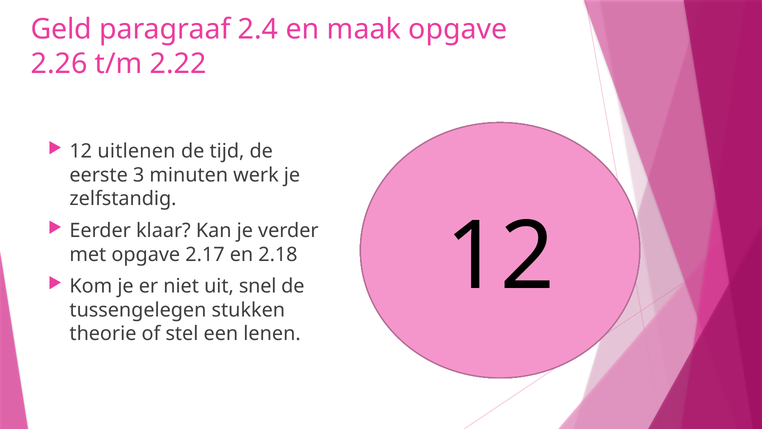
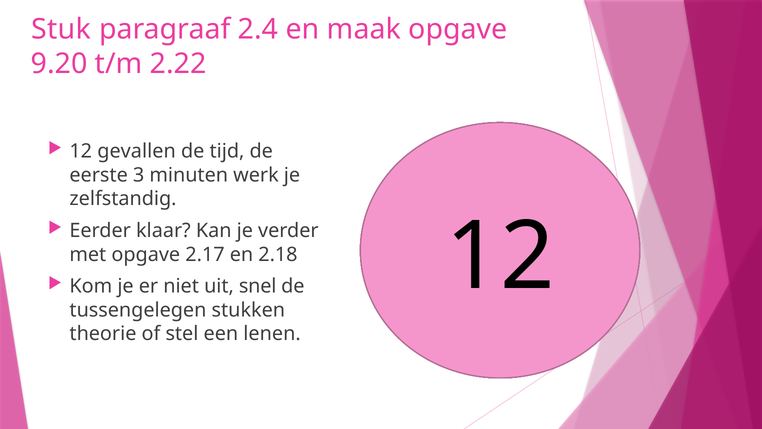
Geld: Geld -> Stuk
2.26: 2.26 -> 9.20
uitlenen: uitlenen -> gevallen
